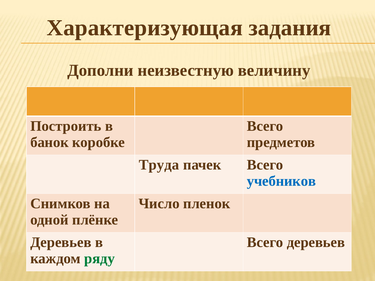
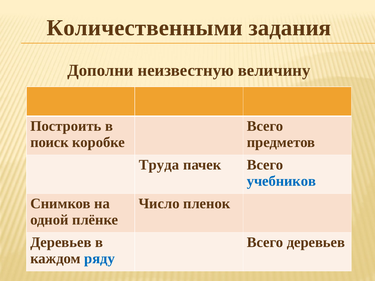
Характеризующая: Характеризующая -> Количественными
банок: банок -> поиск
ряду colour: green -> blue
